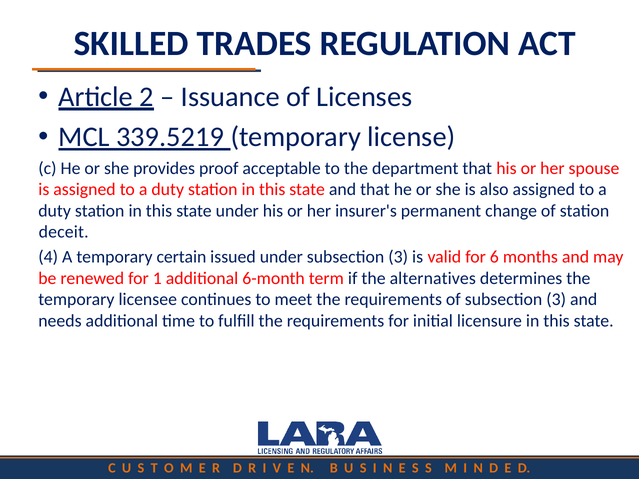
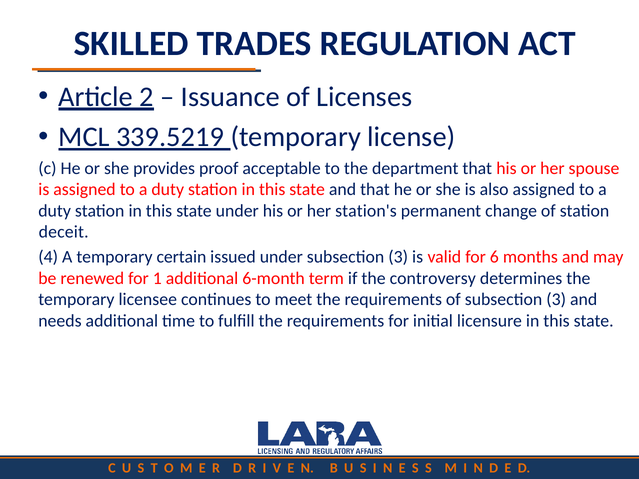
insurer's: insurer's -> station's
alternatives: alternatives -> controversy
